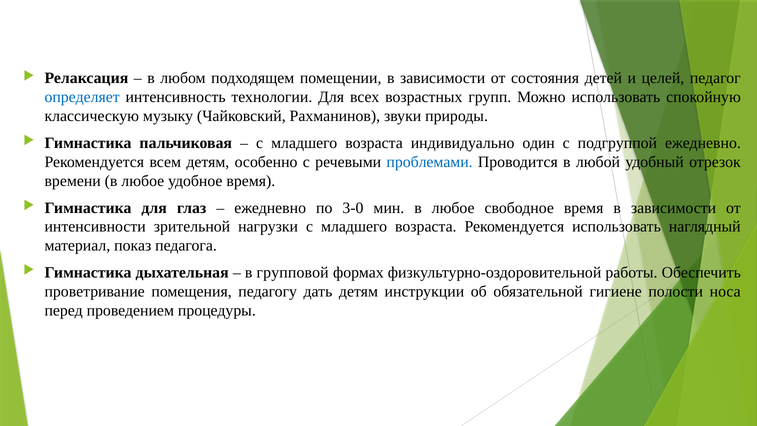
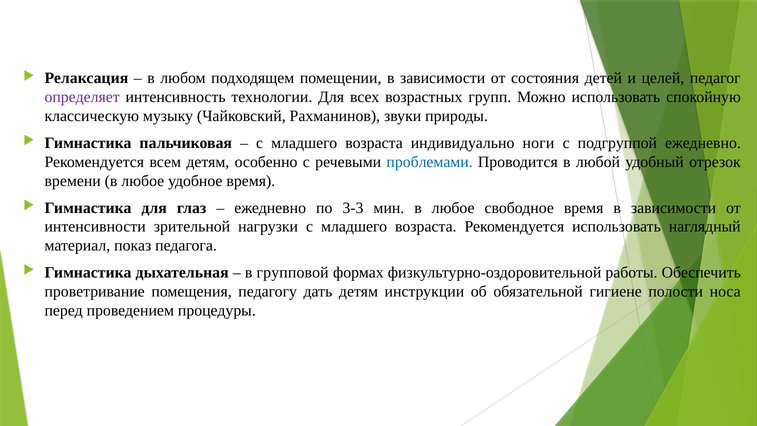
определяет colour: blue -> purple
один: один -> ноги
3-0: 3-0 -> 3-3
